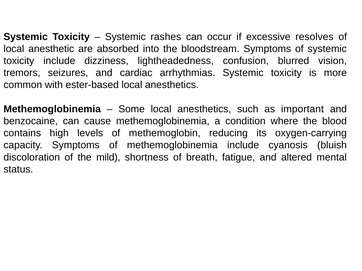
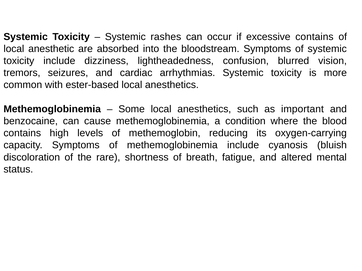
excessive resolves: resolves -> contains
mild: mild -> rare
